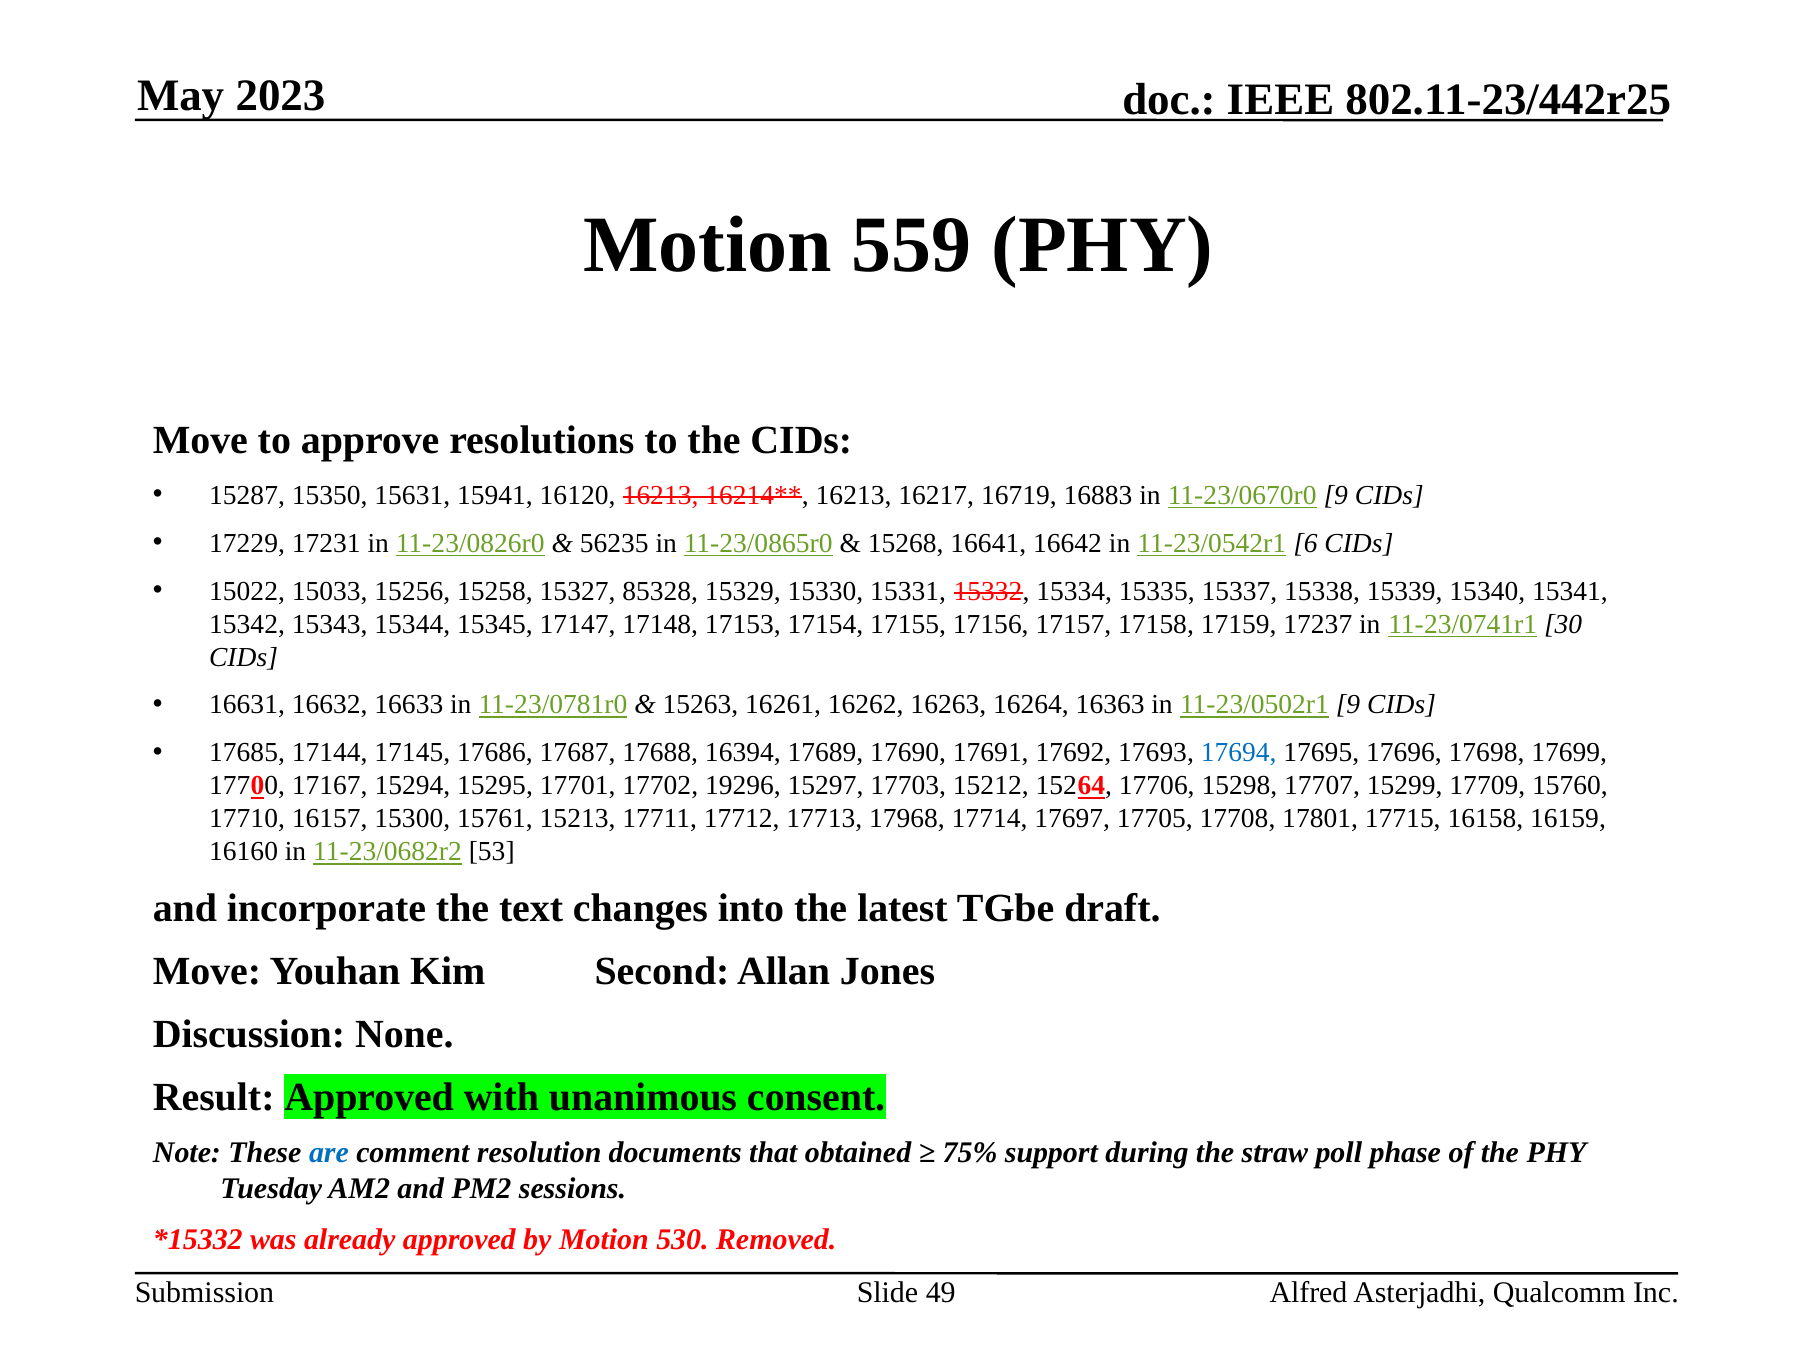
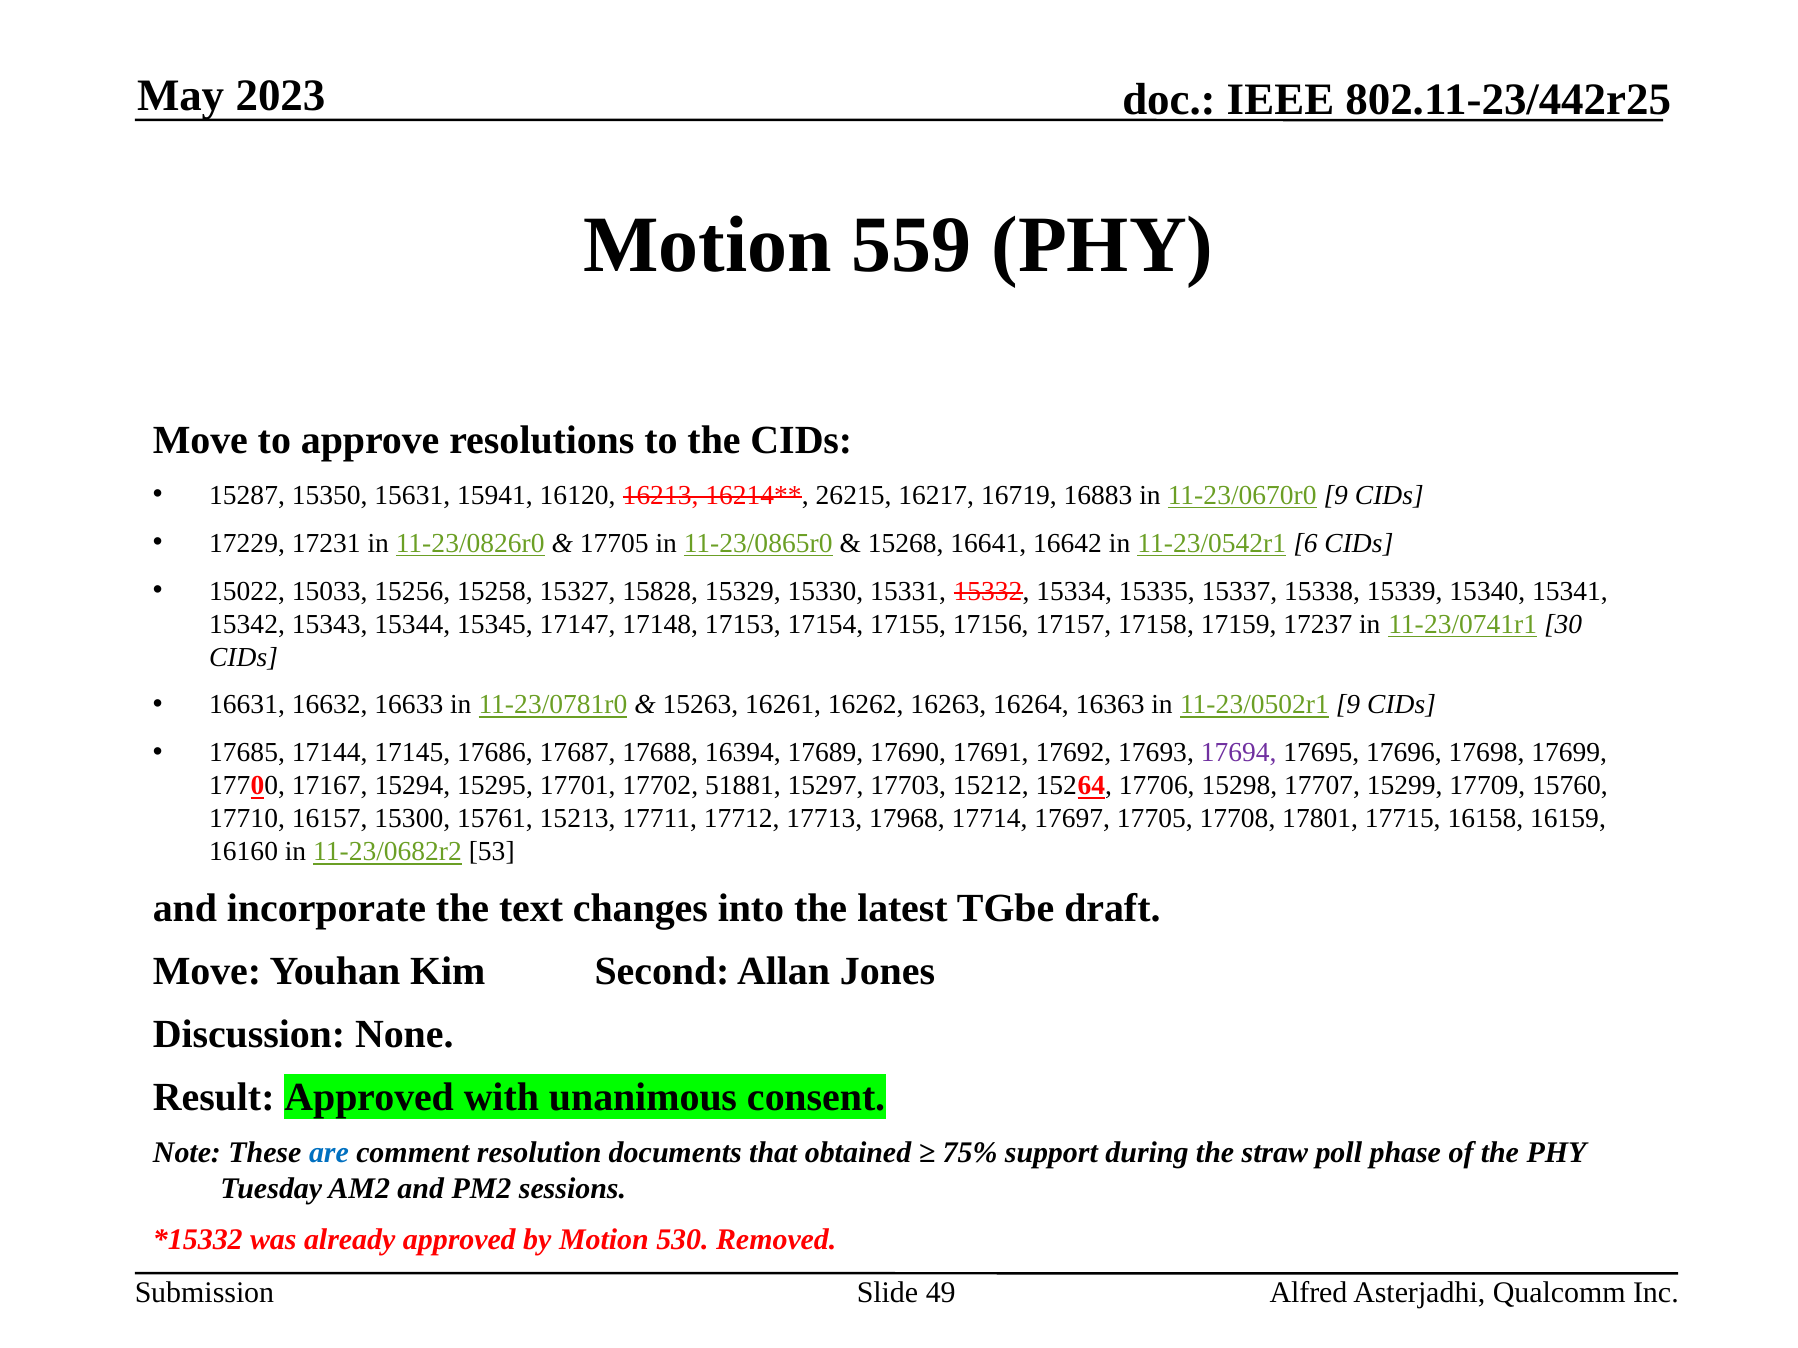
16213 at (854, 495): 16213 -> 26215
56235 at (614, 543): 56235 -> 17705
85328: 85328 -> 15828
17694 colour: blue -> purple
19296: 19296 -> 51881
